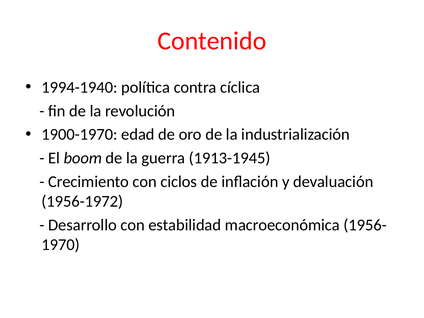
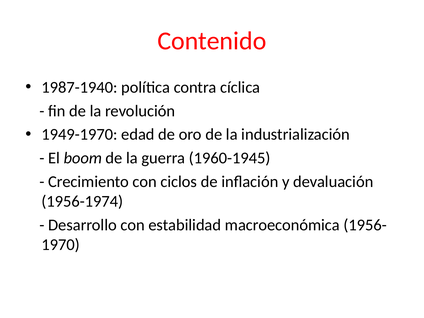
1994-1940: 1994-1940 -> 1987-1940
1900-1970: 1900-1970 -> 1949-1970
1913-1945: 1913-1945 -> 1960-1945
1956-1972: 1956-1972 -> 1956-1974
